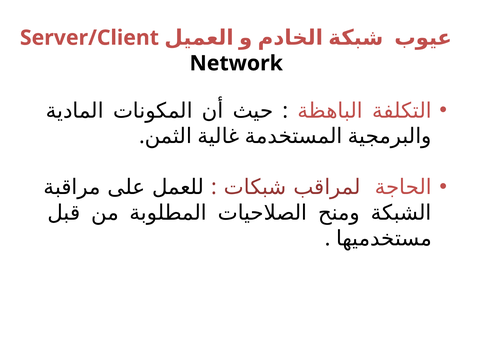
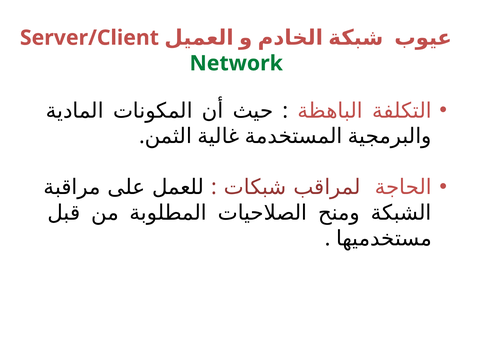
Network colour: black -> green
